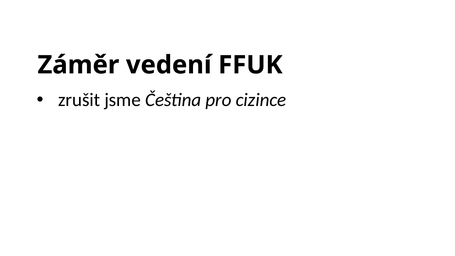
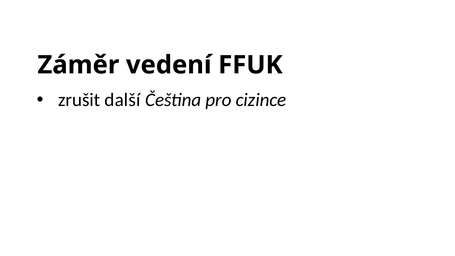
jsme: jsme -> další
